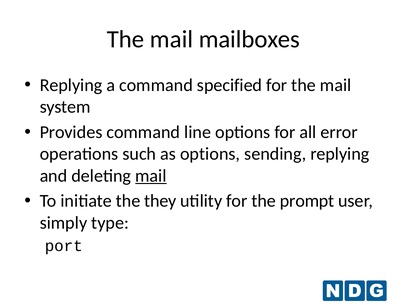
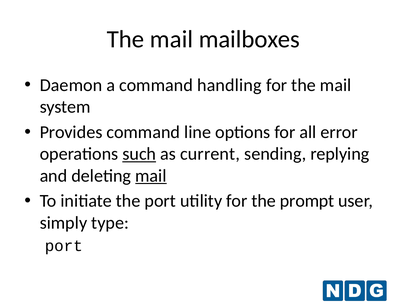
Replying at (71, 85): Replying -> Daemon
specified: specified -> handling
such underline: none -> present
as options: options -> current
the they: they -> port
